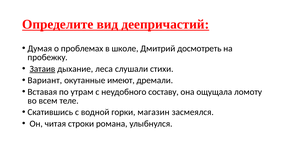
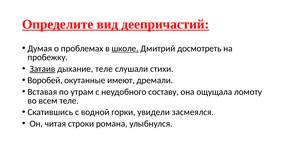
школе underline: none -> present
дыхание леса: леса -> теле
Вариант: Вариант -> Воробей
магазин: магазин -> увидели
